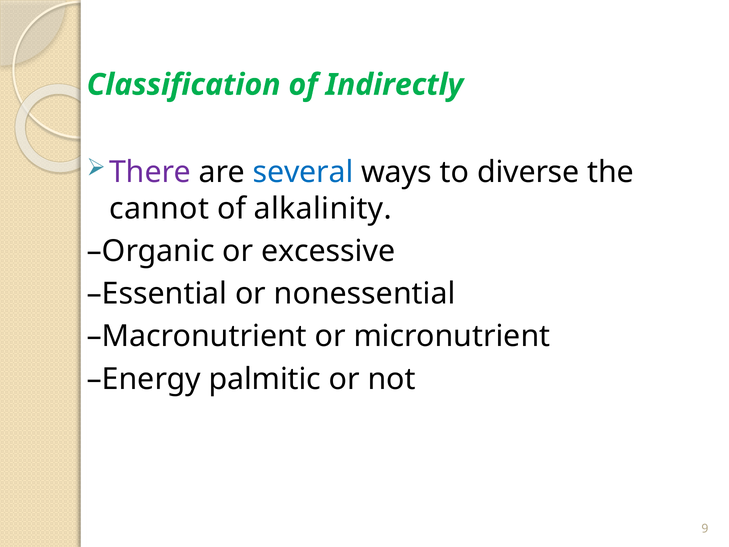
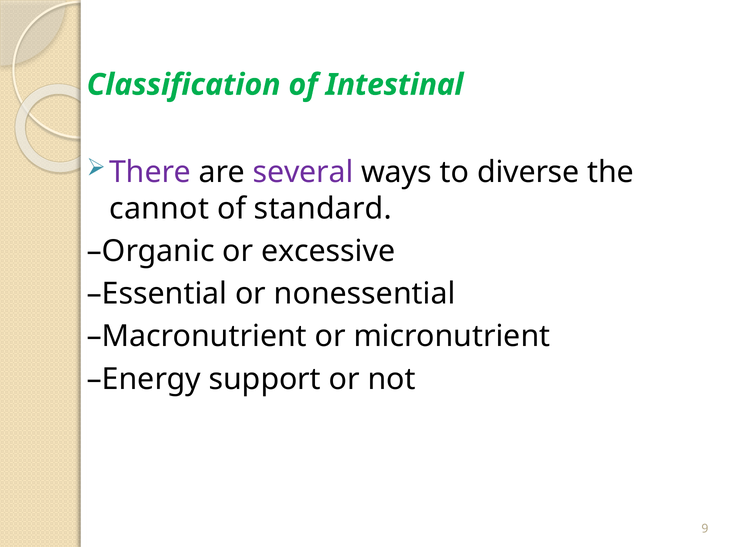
Indirectly: Indirectly -> Intestinal
several colour: blue -> purple
alkalinity: alkalinity -> standard
palmitic: palmitic -> support
